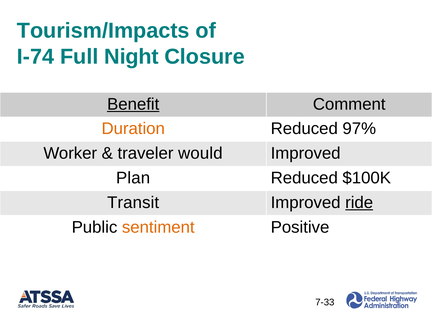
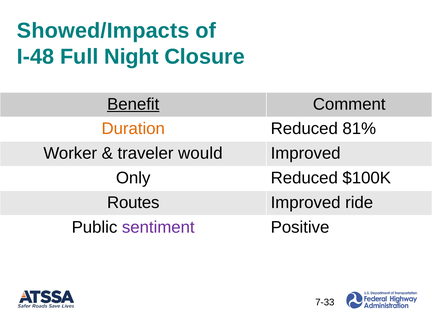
Tourism/Impacts: Tourism/Impacts -> Showed/Impacts
I-74: I-74 -> I-48
97%: 97% -> 81%
Plan: Plan -> Only
Transit: Transit -> Routes
ride underline: present -> none
sentiment colour: orange -> purple
